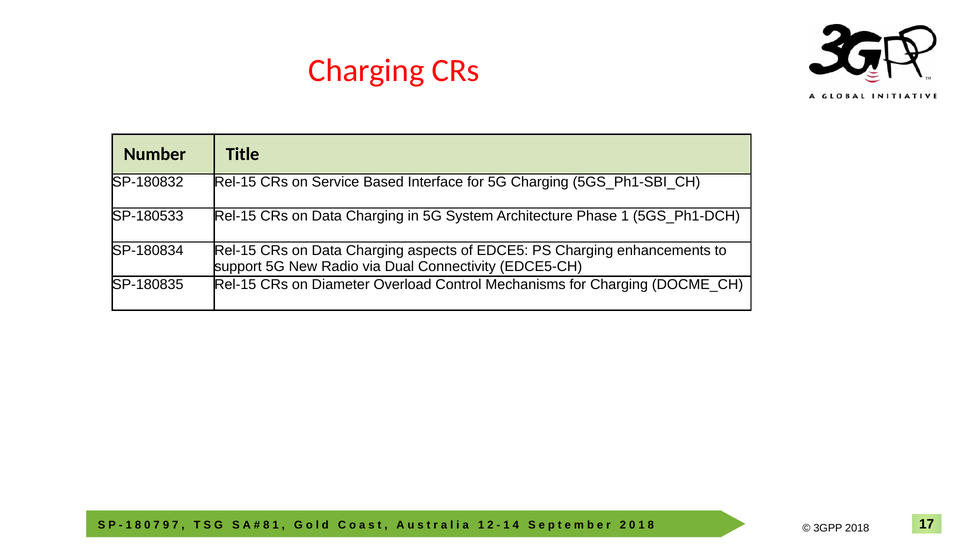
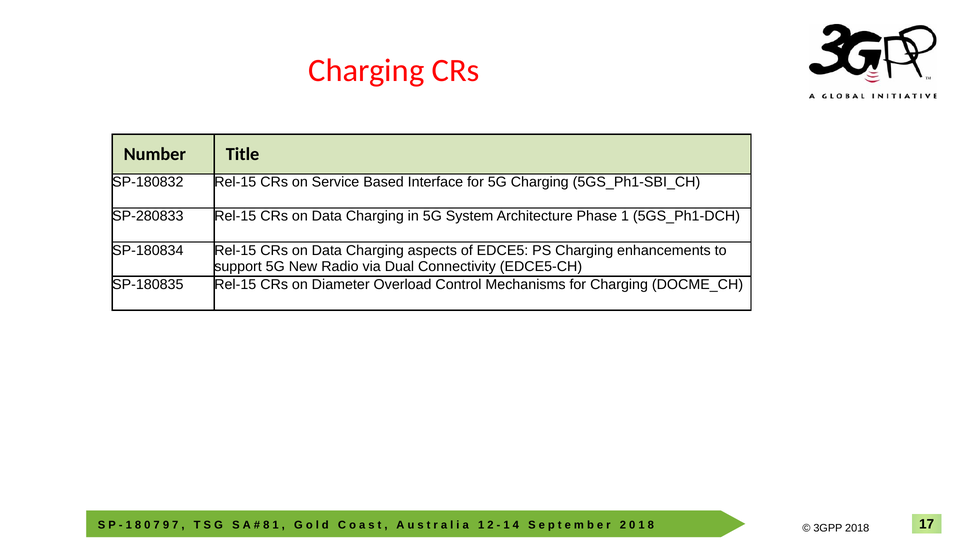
SP-180533: SP-180533 -> SP-280833
